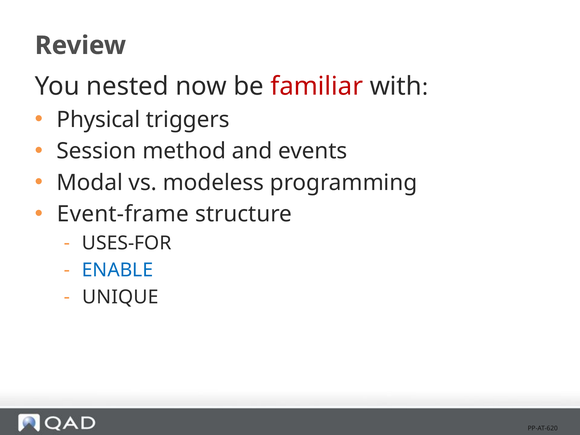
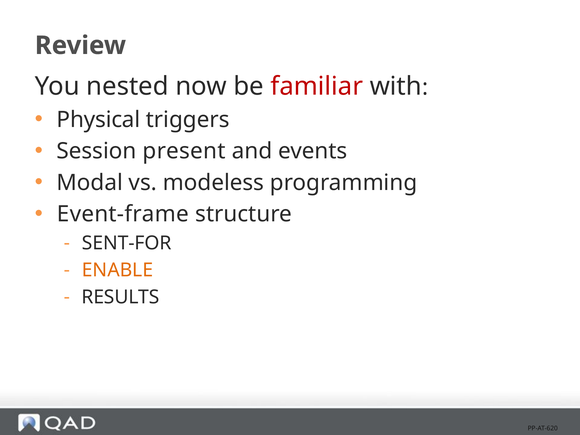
method: method -> present
USES-FOR: USES-FOR -> SENT-FOR
ENABLE colour: blue -> orange
UNIQUE: UNIQUE -> RESULTS
